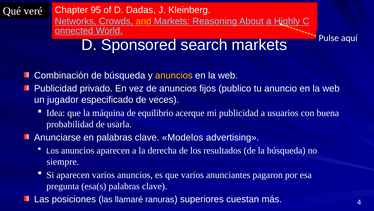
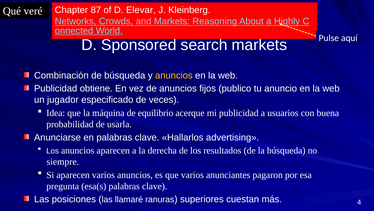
95: 95 -> 87
Dadas: Dadas -> Elevar
and colour: yellow -> pink
privado: privado -> obtiene
Modelos: Modelos -> Hallarlos
